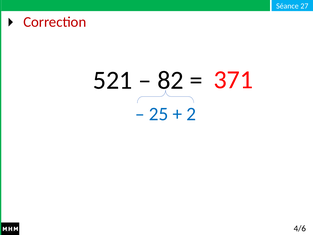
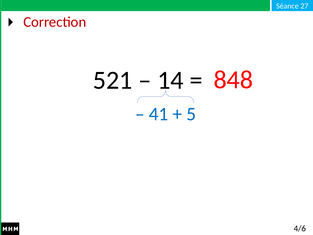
82: 82 -> 14
371: 371 -> 848
25: 25 -> 41
2: 2 -> 5
